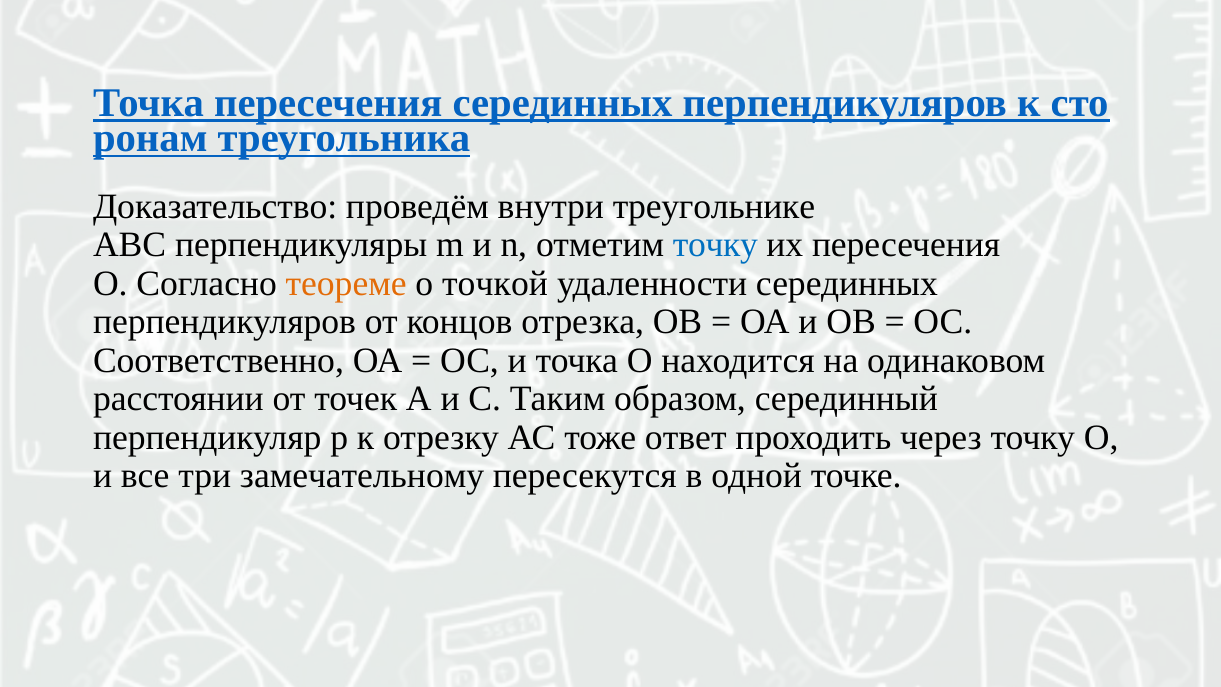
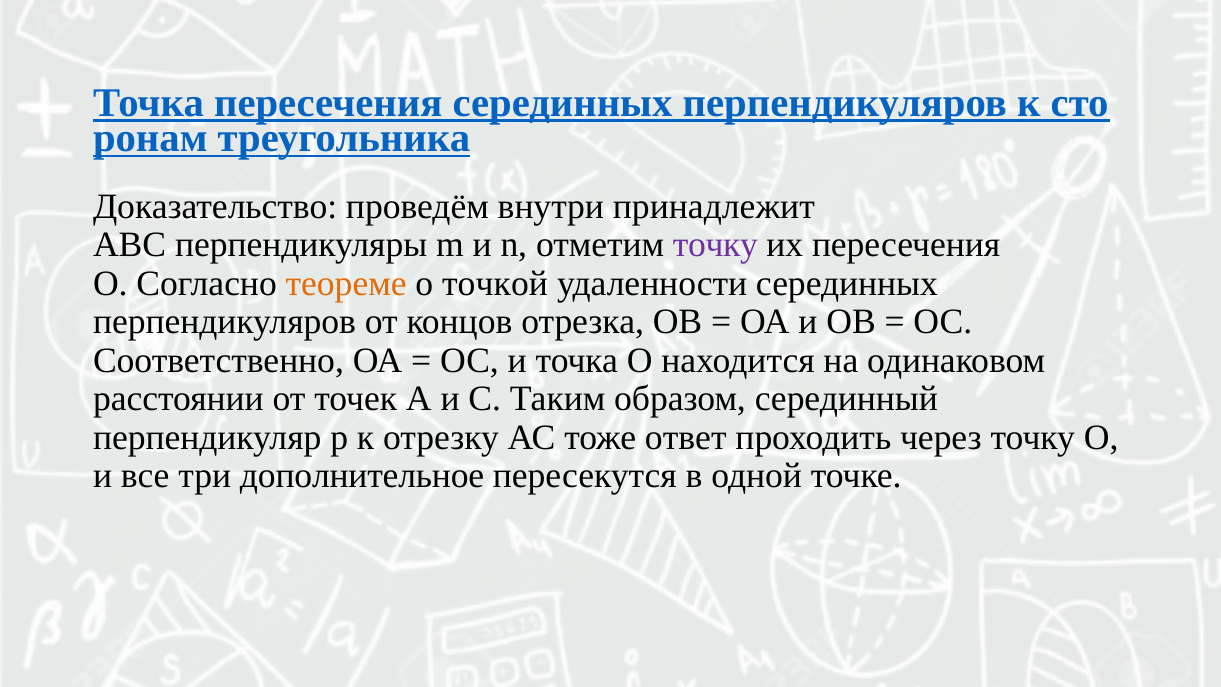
треугольнике: треугольнике -> принадлежит
точку at (715, 245) colour: blue -> purple
замечательному: замечательному -> дополнительное
